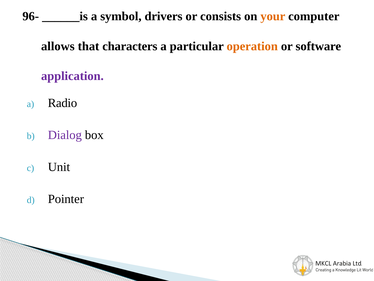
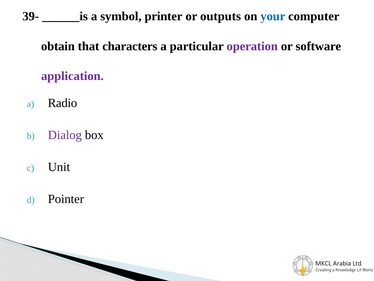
96-: 96- -> 39-
drivers: drivers -> printer
consists: consists -> outputs
your colour: orange -> blue
allows: allows -> obtain
operation colour: orange -> purple
